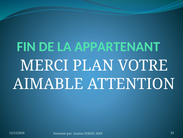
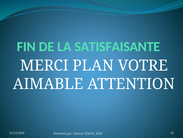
APPARTENANT: APPARTENANT -> SATISFAISANTE
